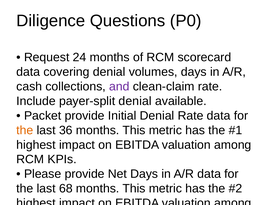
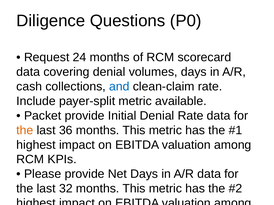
and colour: purple -> blue
payer-split denial: denial -> metric
68: 68 -> 32
